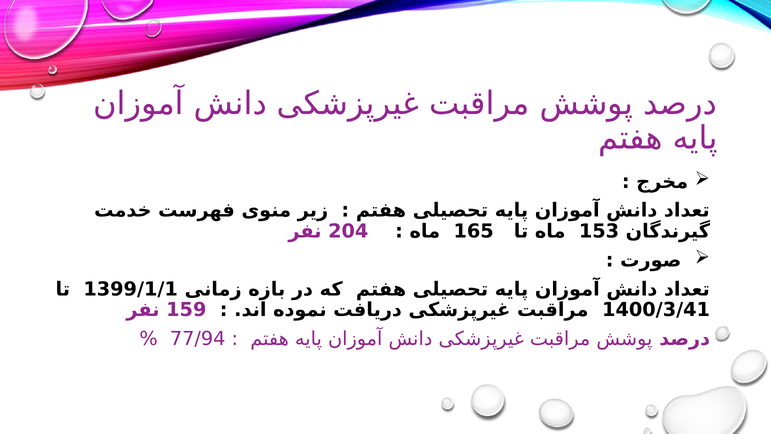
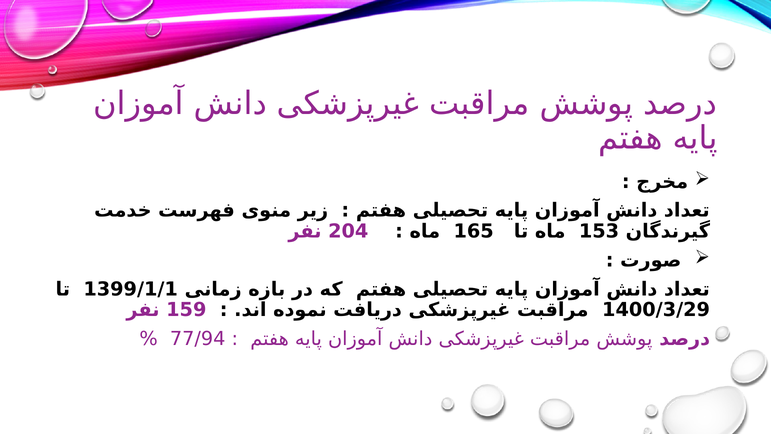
1400/3/41: 1400/3/41 -> 1400/3/29
